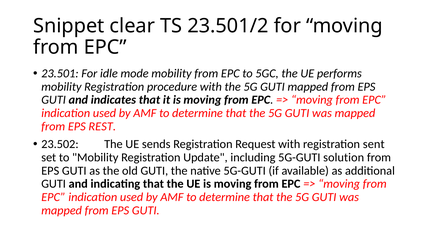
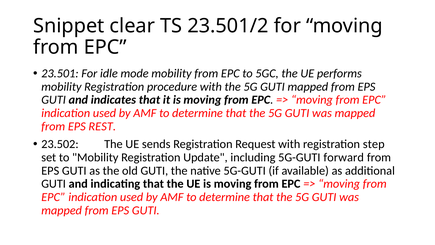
sent: sent -> step
solution: solution -> forward
